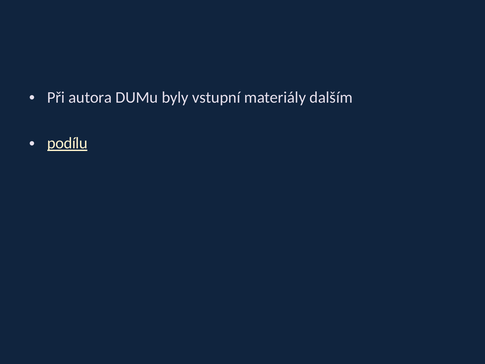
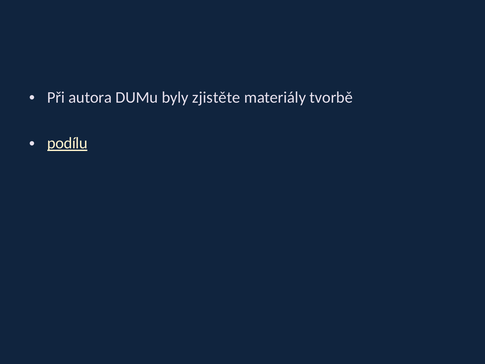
vstupní: vstupní -> zjistěte
dalším: dalším -> tvorbě
